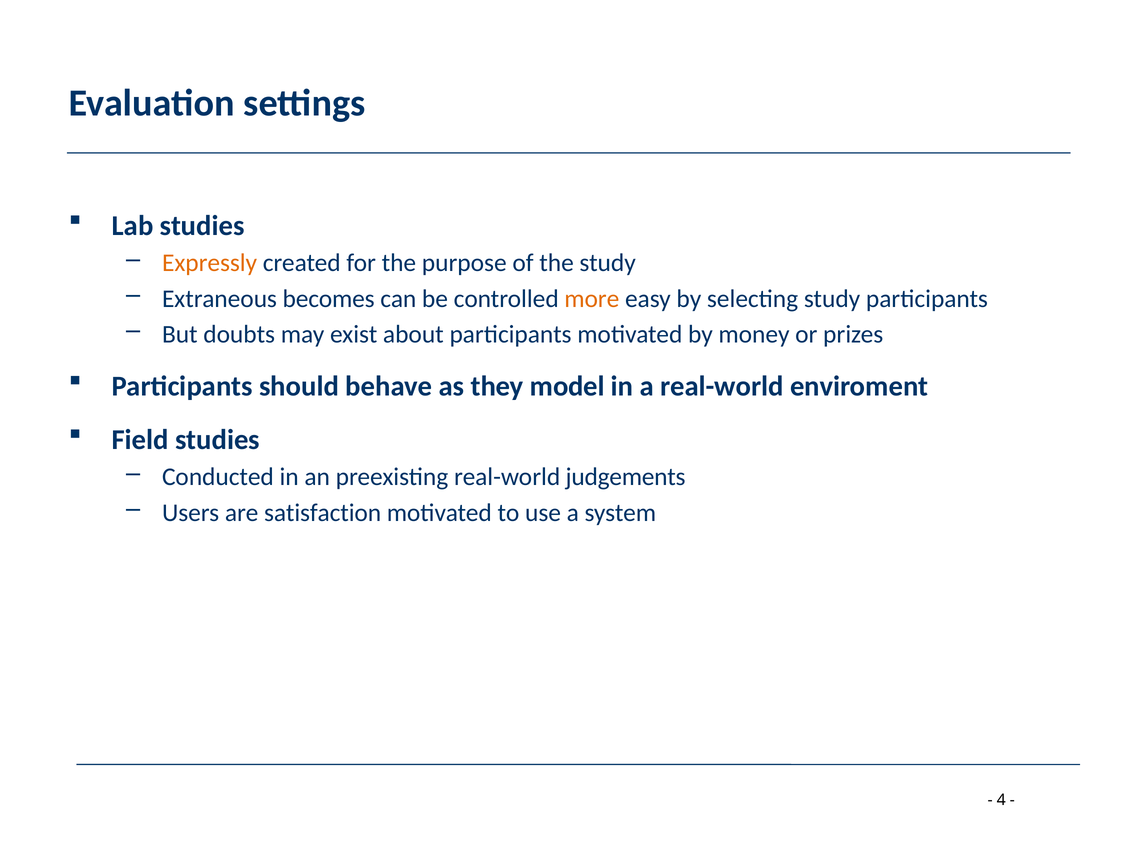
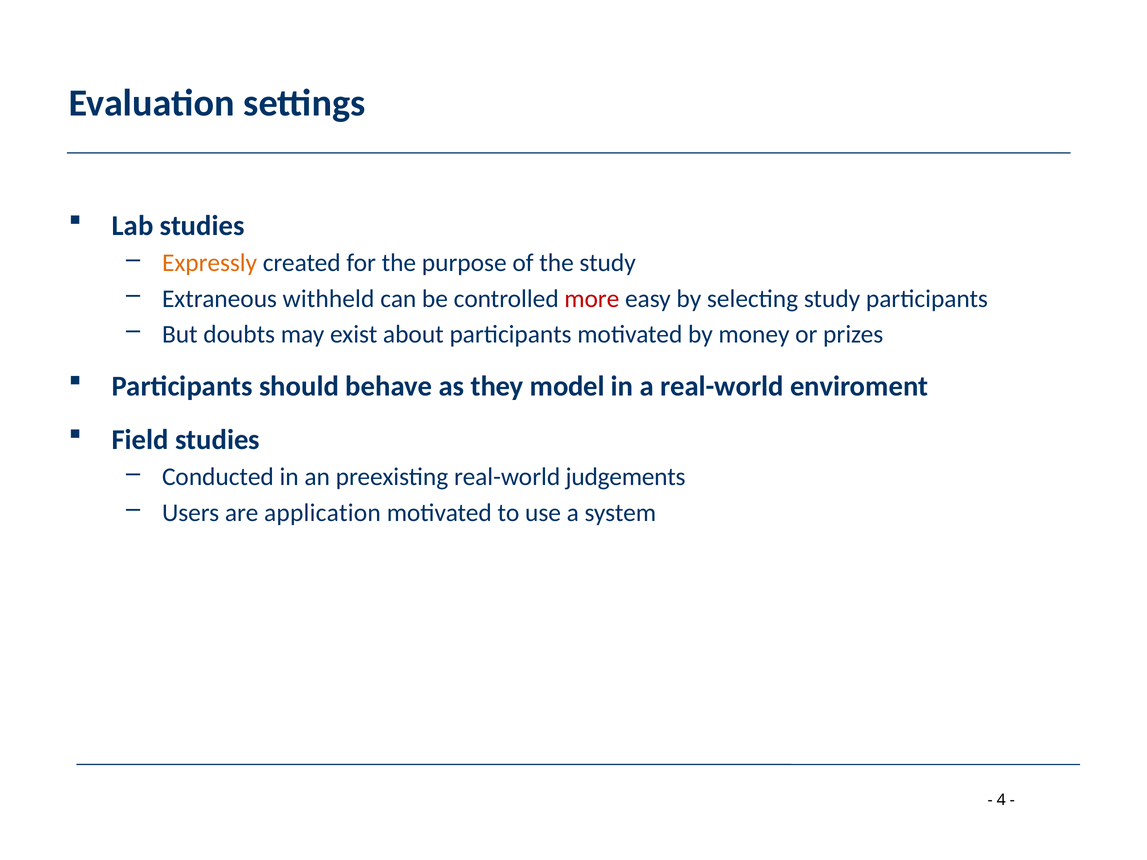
becomes: becomes -> withheld
more colour: orange -> red
satisfaction: satisfaction -> application
